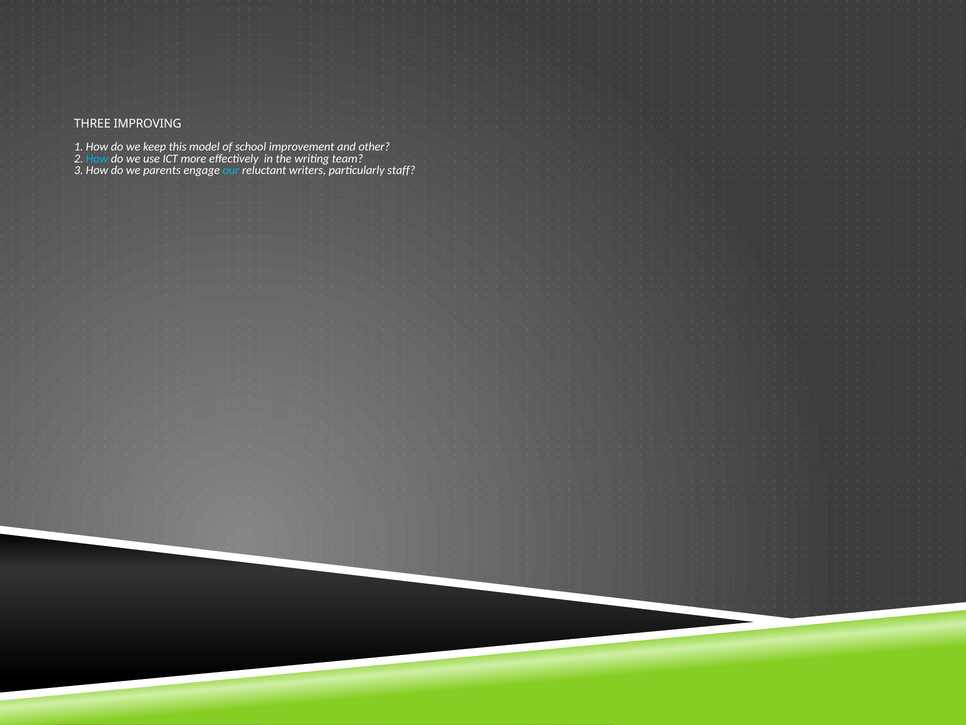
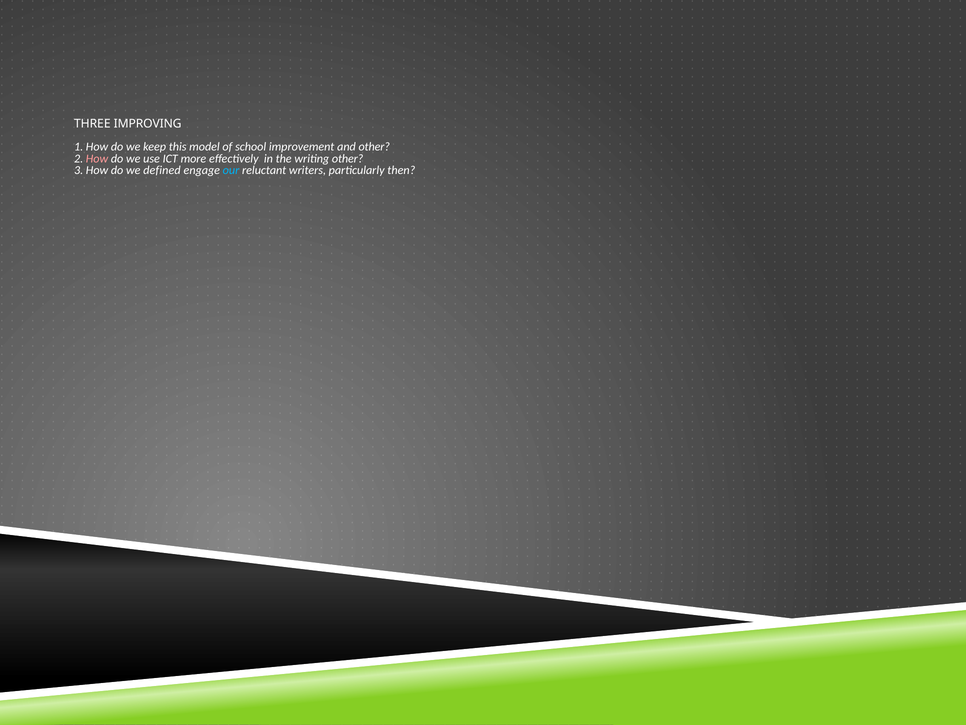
How at (97, 159) colour: light blue -> pink
writing team: team -> other
parents: parents -> defined
staff: staff -> then
